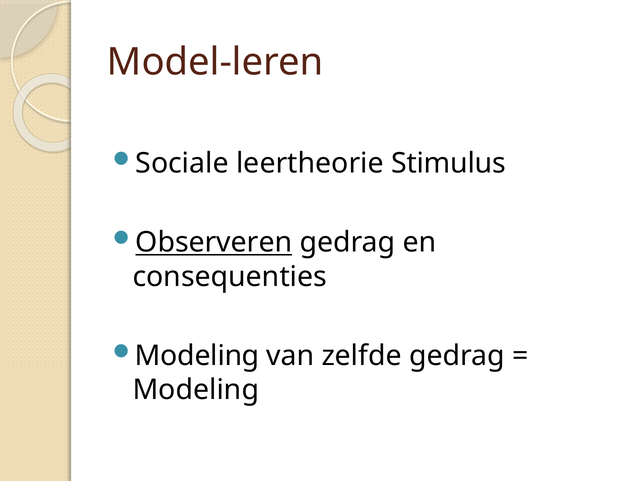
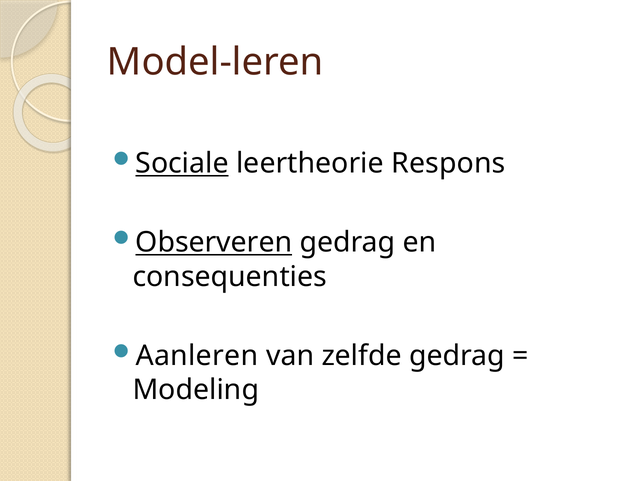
Sociale underline: none -> present
Stimulus: Stimulus -> Respons
Modeling at (197, 356): Modeling -> Aanleren
